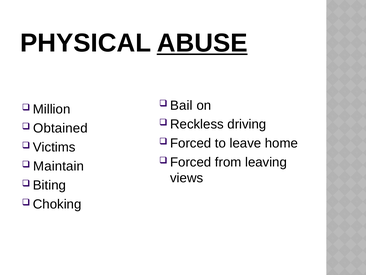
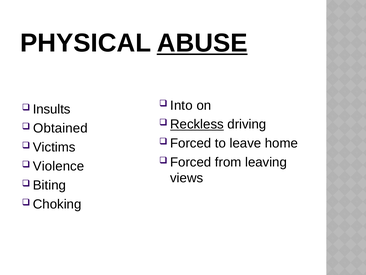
Bail: Bail -> Into
Million: Million -> Insults
Reckless underline: none -> present
Maintain: Maintain -> Violence
